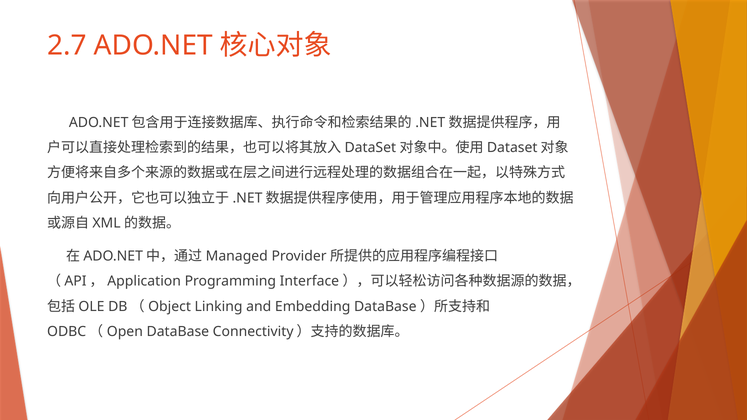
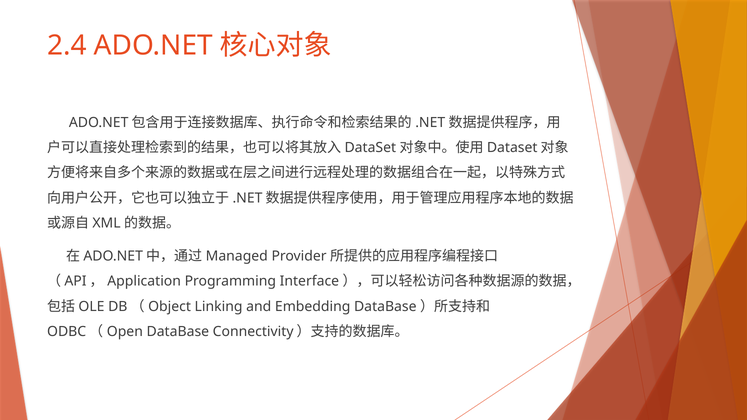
2.7: 2.7 -> 2.4
